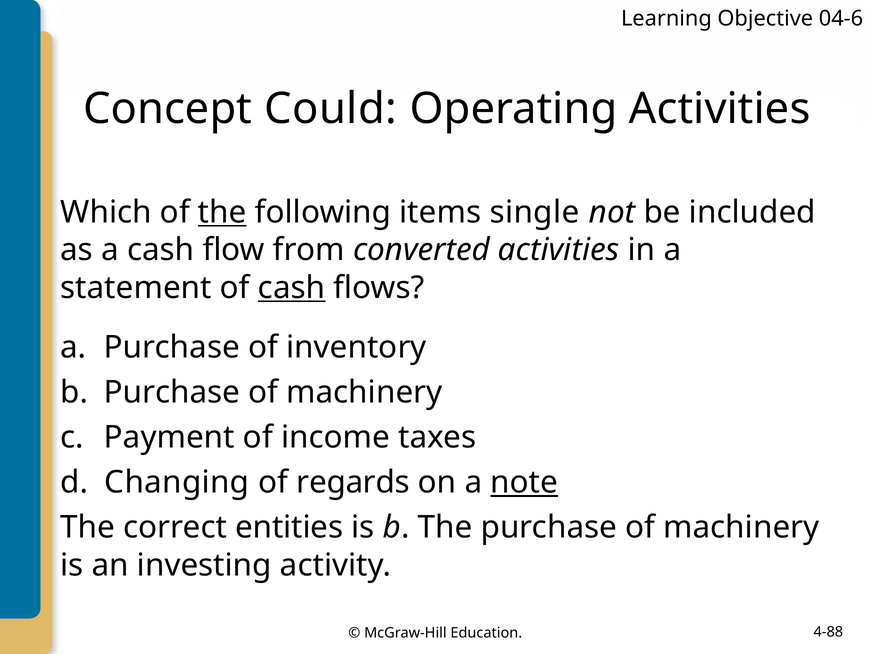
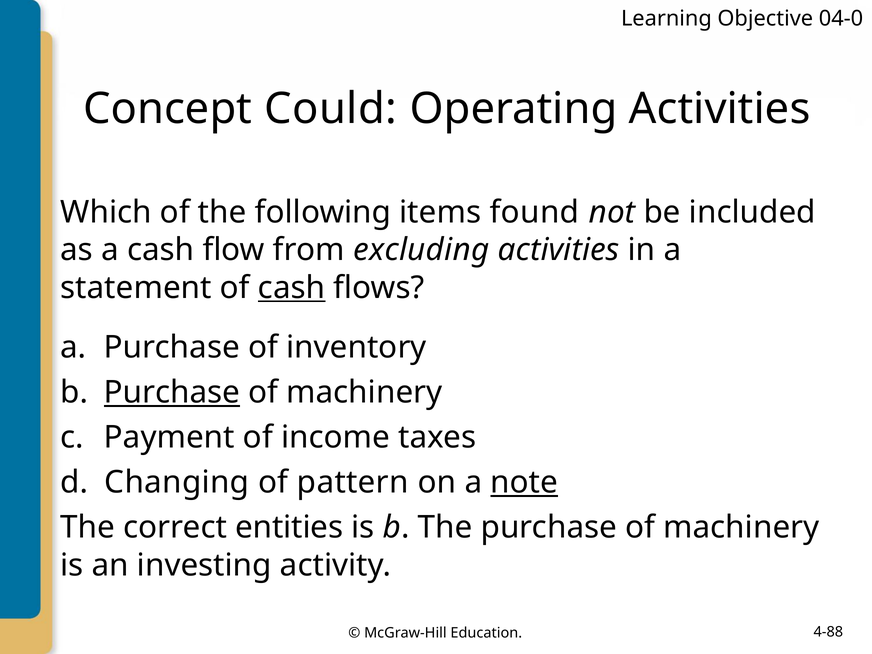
04-6: 04-6 -> 04-0
the at (222, 212) underline: present -> none
single: single -> found
converted: converted -> excluding
Purchase at (172, 392) underline: none -> present
regards: regards -> pattern
